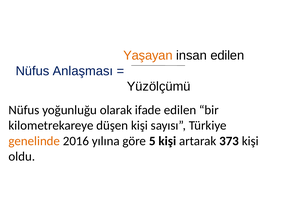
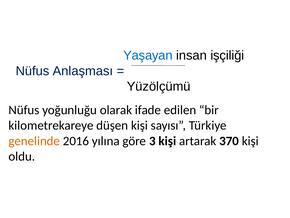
Yaşayan colour: orange -> blue
insan edilen: edilen -> işçiliği
5: 5 -> 3
373: 373 -> 370
